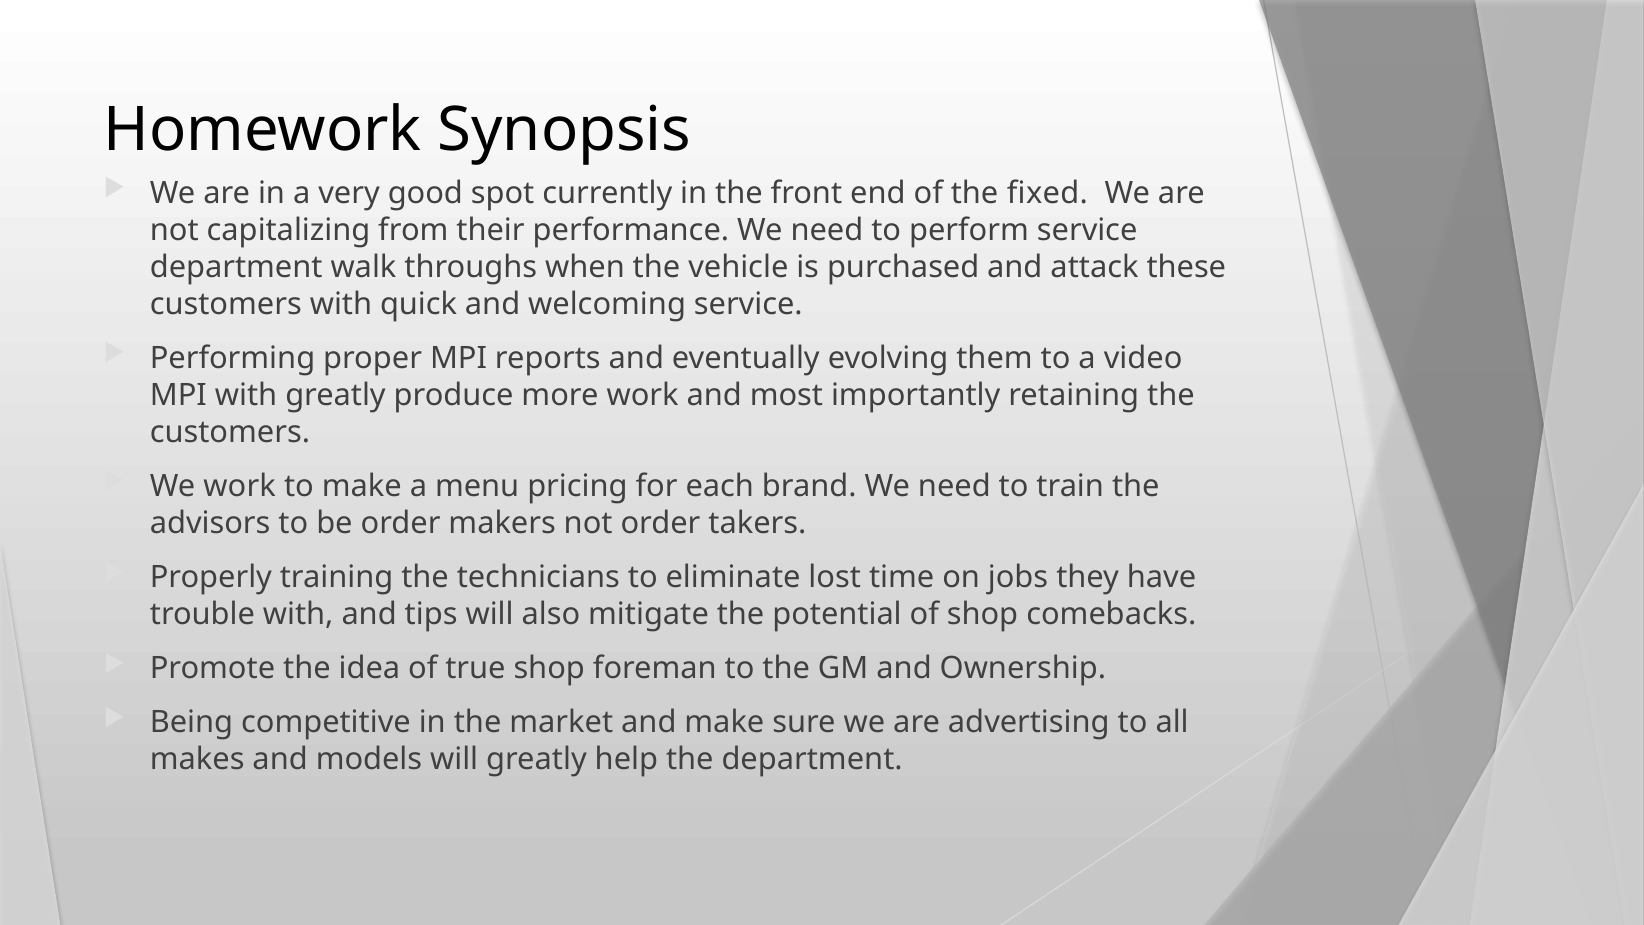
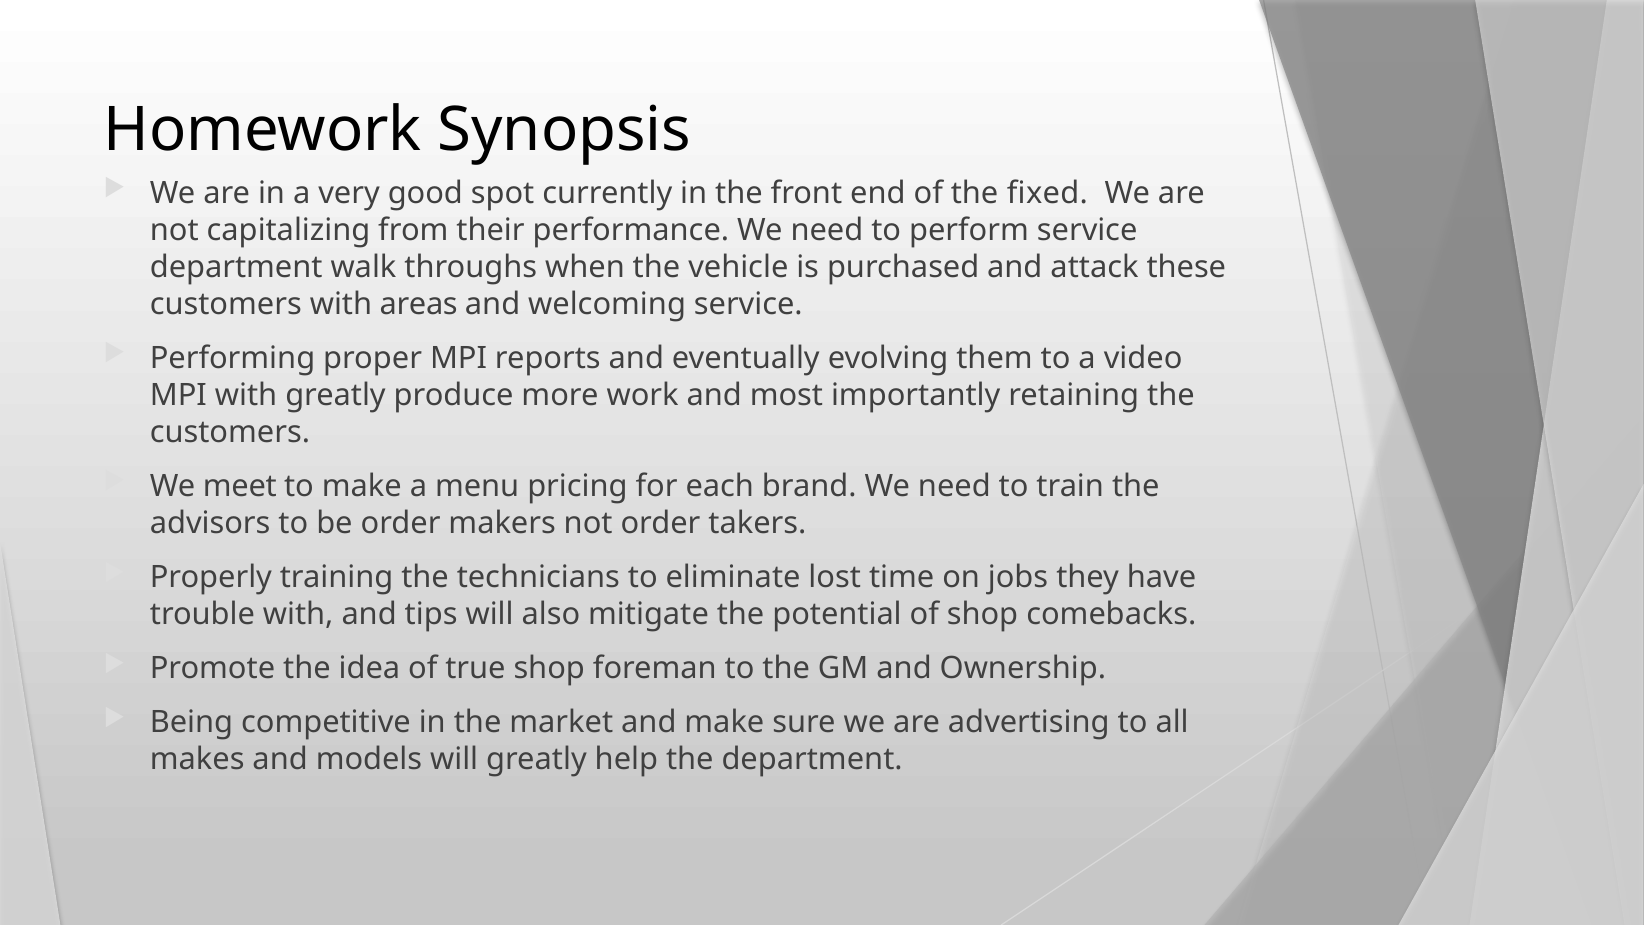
quick: quick -> areas
We work: work -> meet
